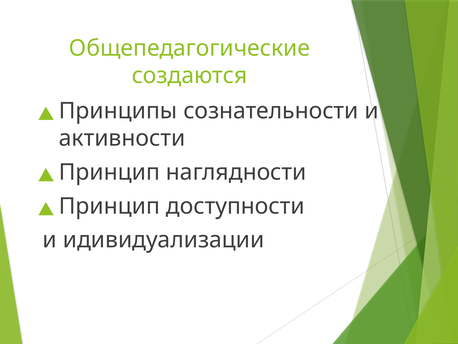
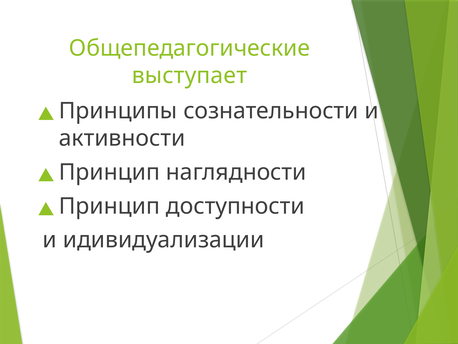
создаются: создаются -> выступает
